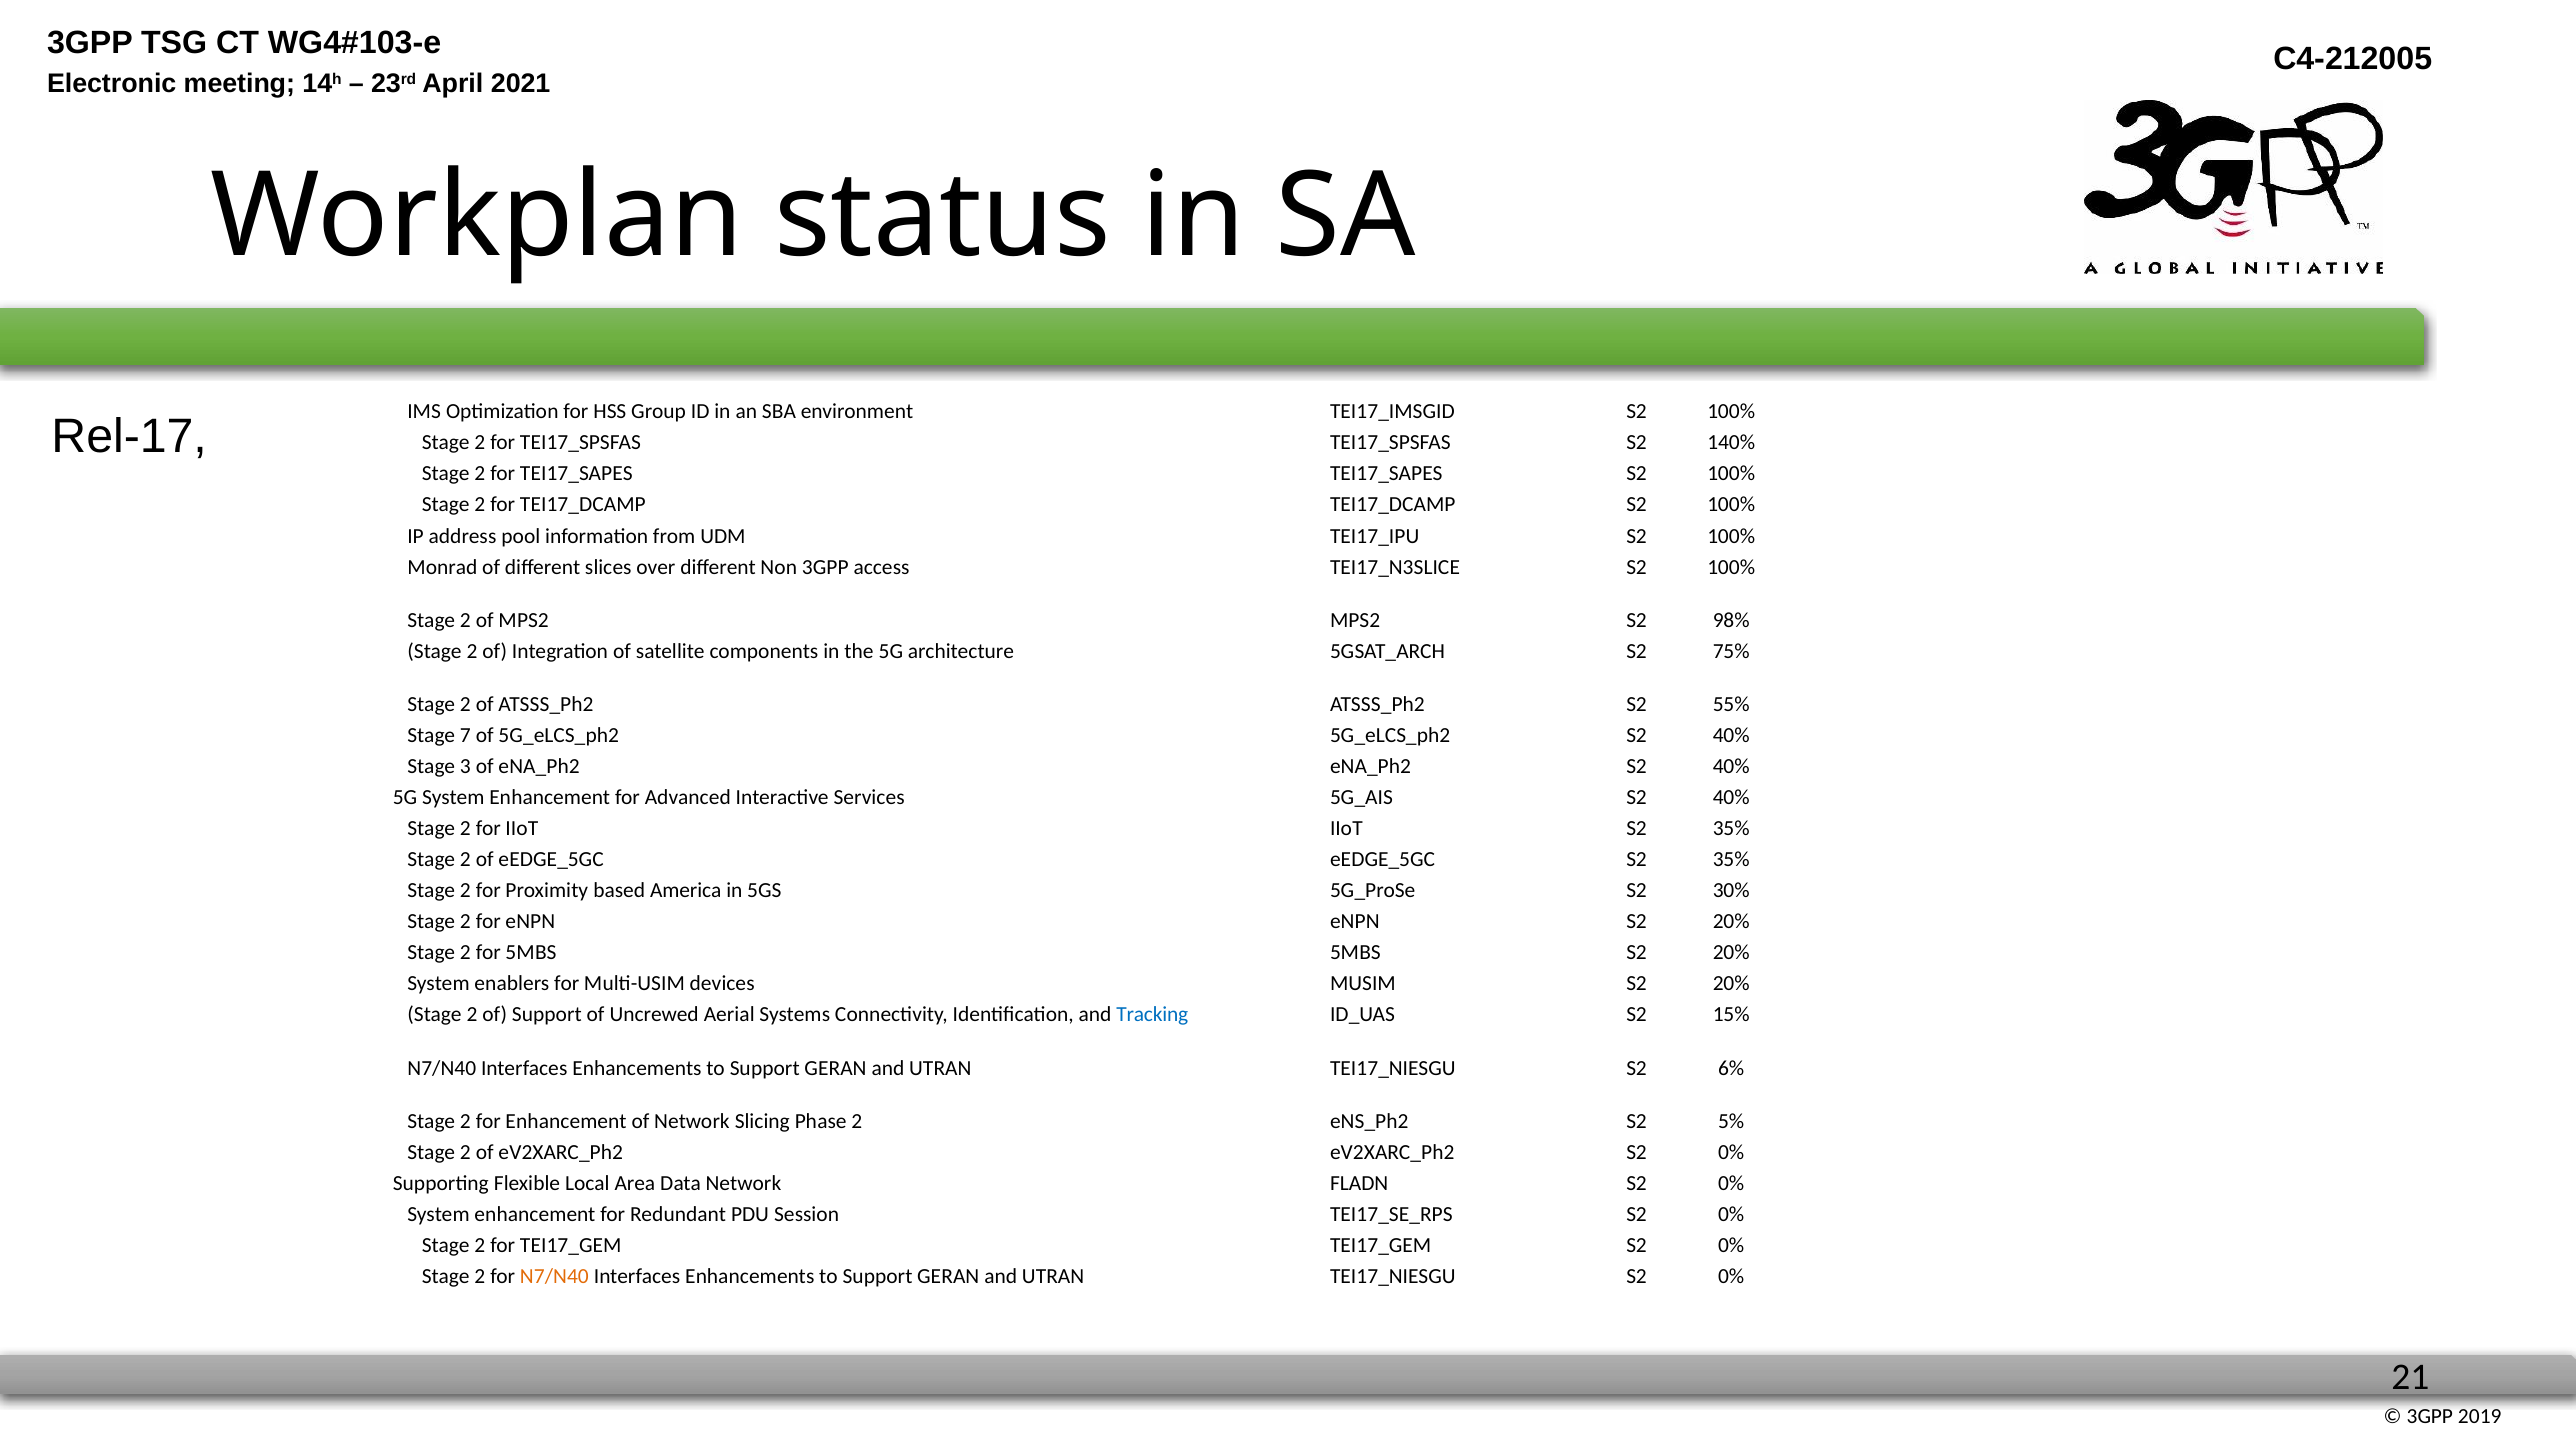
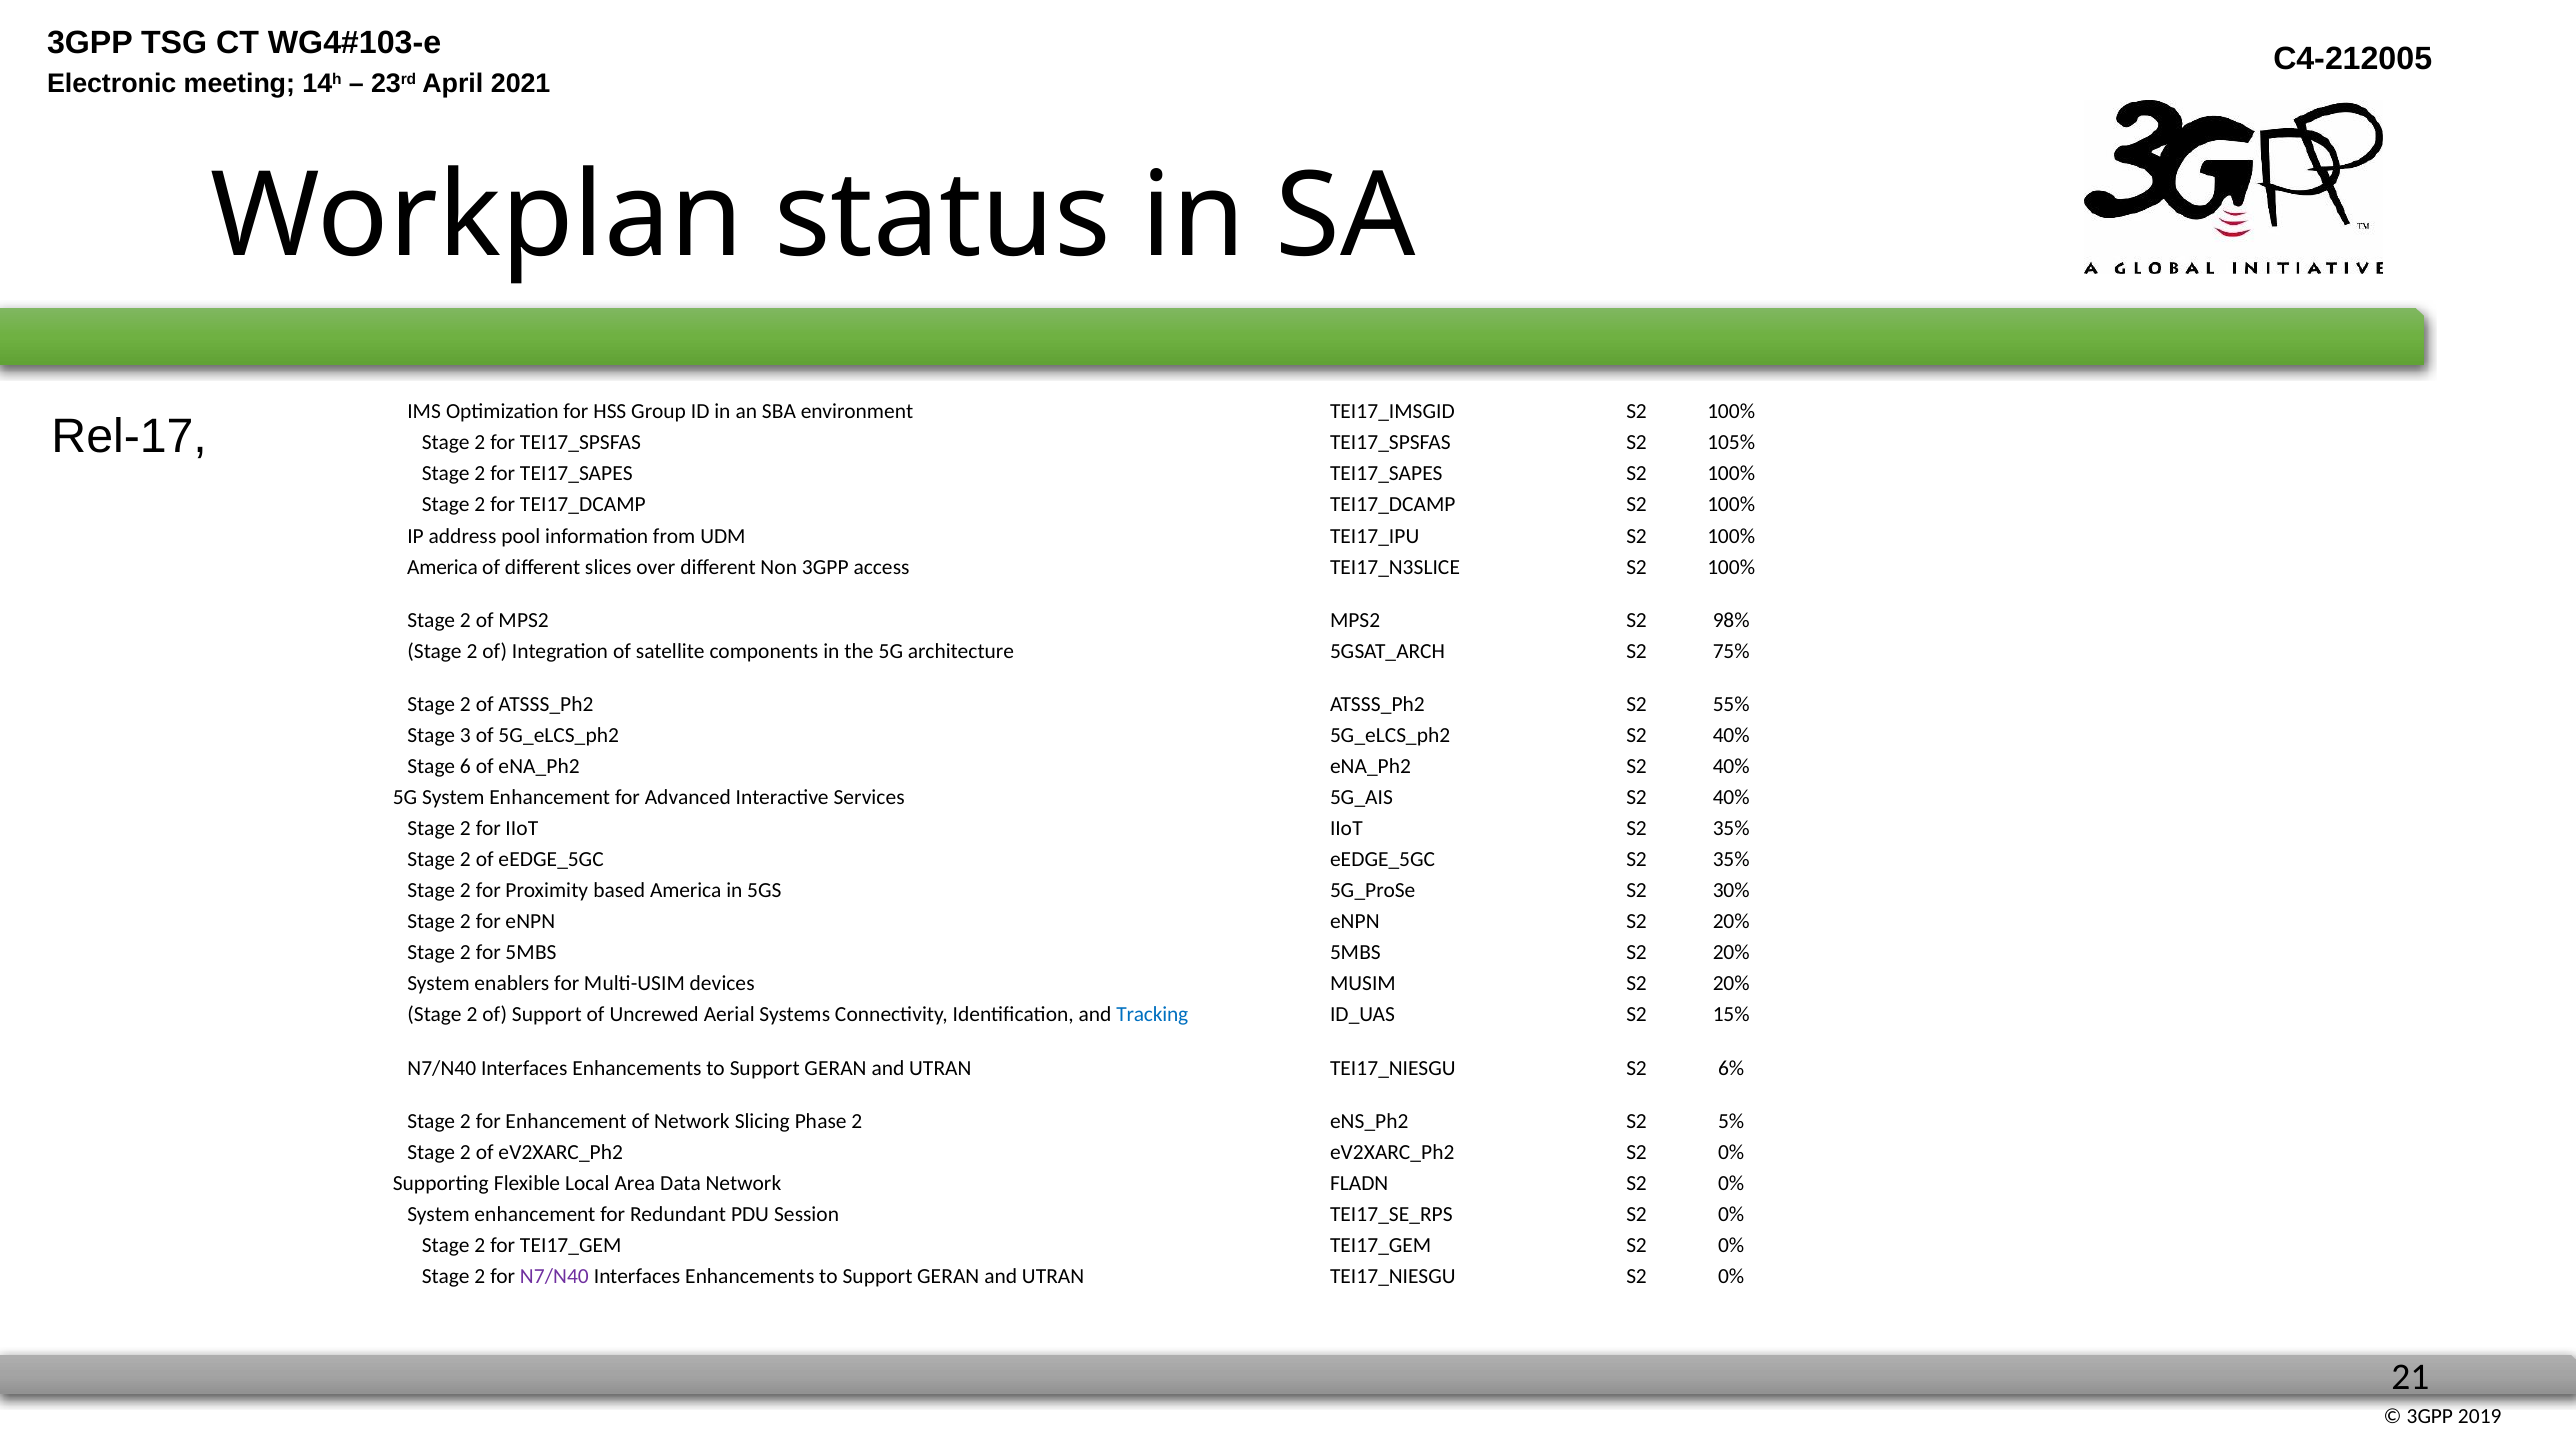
140%: 140% -> 105%
Monrad at (442, 567): Monrad -> America
7: 7 -> 3
3: 3 -> 6
N7/N40 at (554, 1276) colour: orange -> purple
